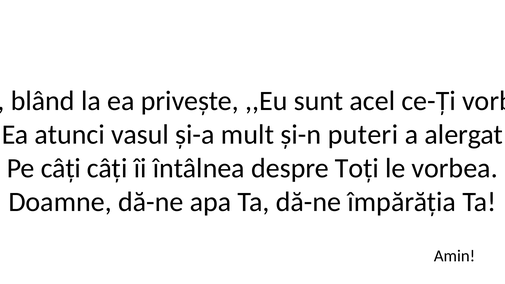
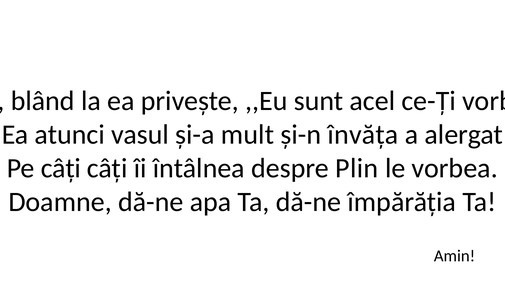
puteri: puteri -> învăța
Toți: Toți -> Plin
